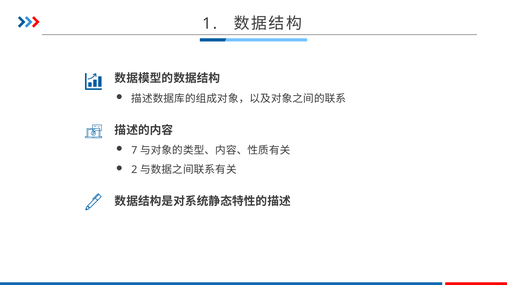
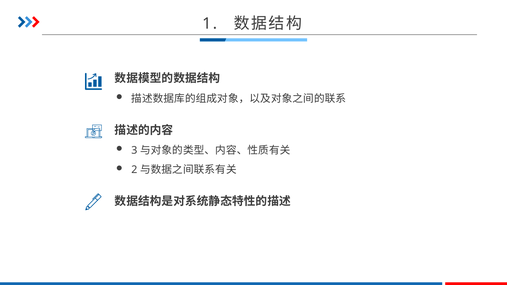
7: 7 -> 3
